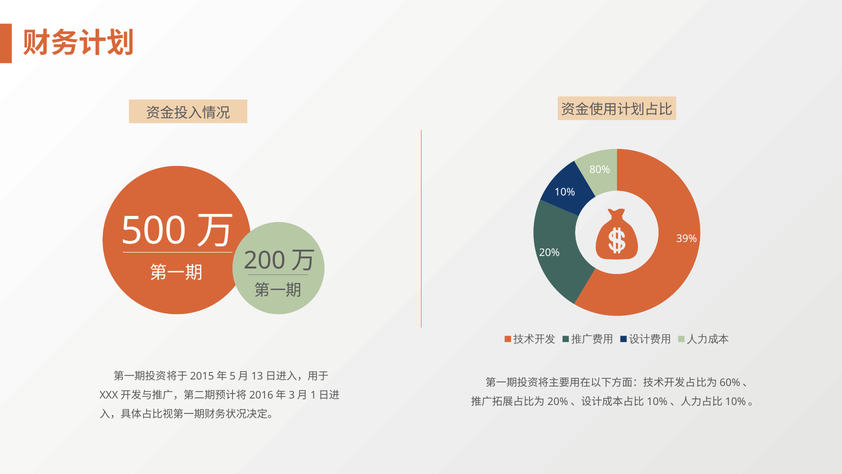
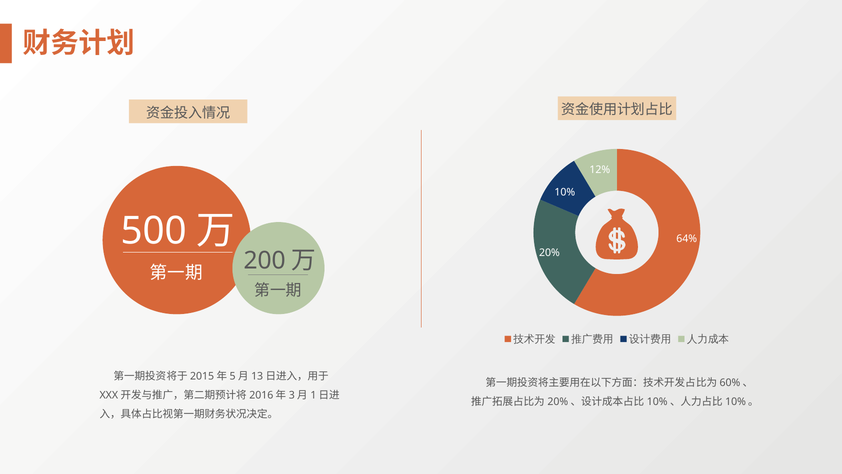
80%: 80% -> 12%
39%: 39% -> 64%
